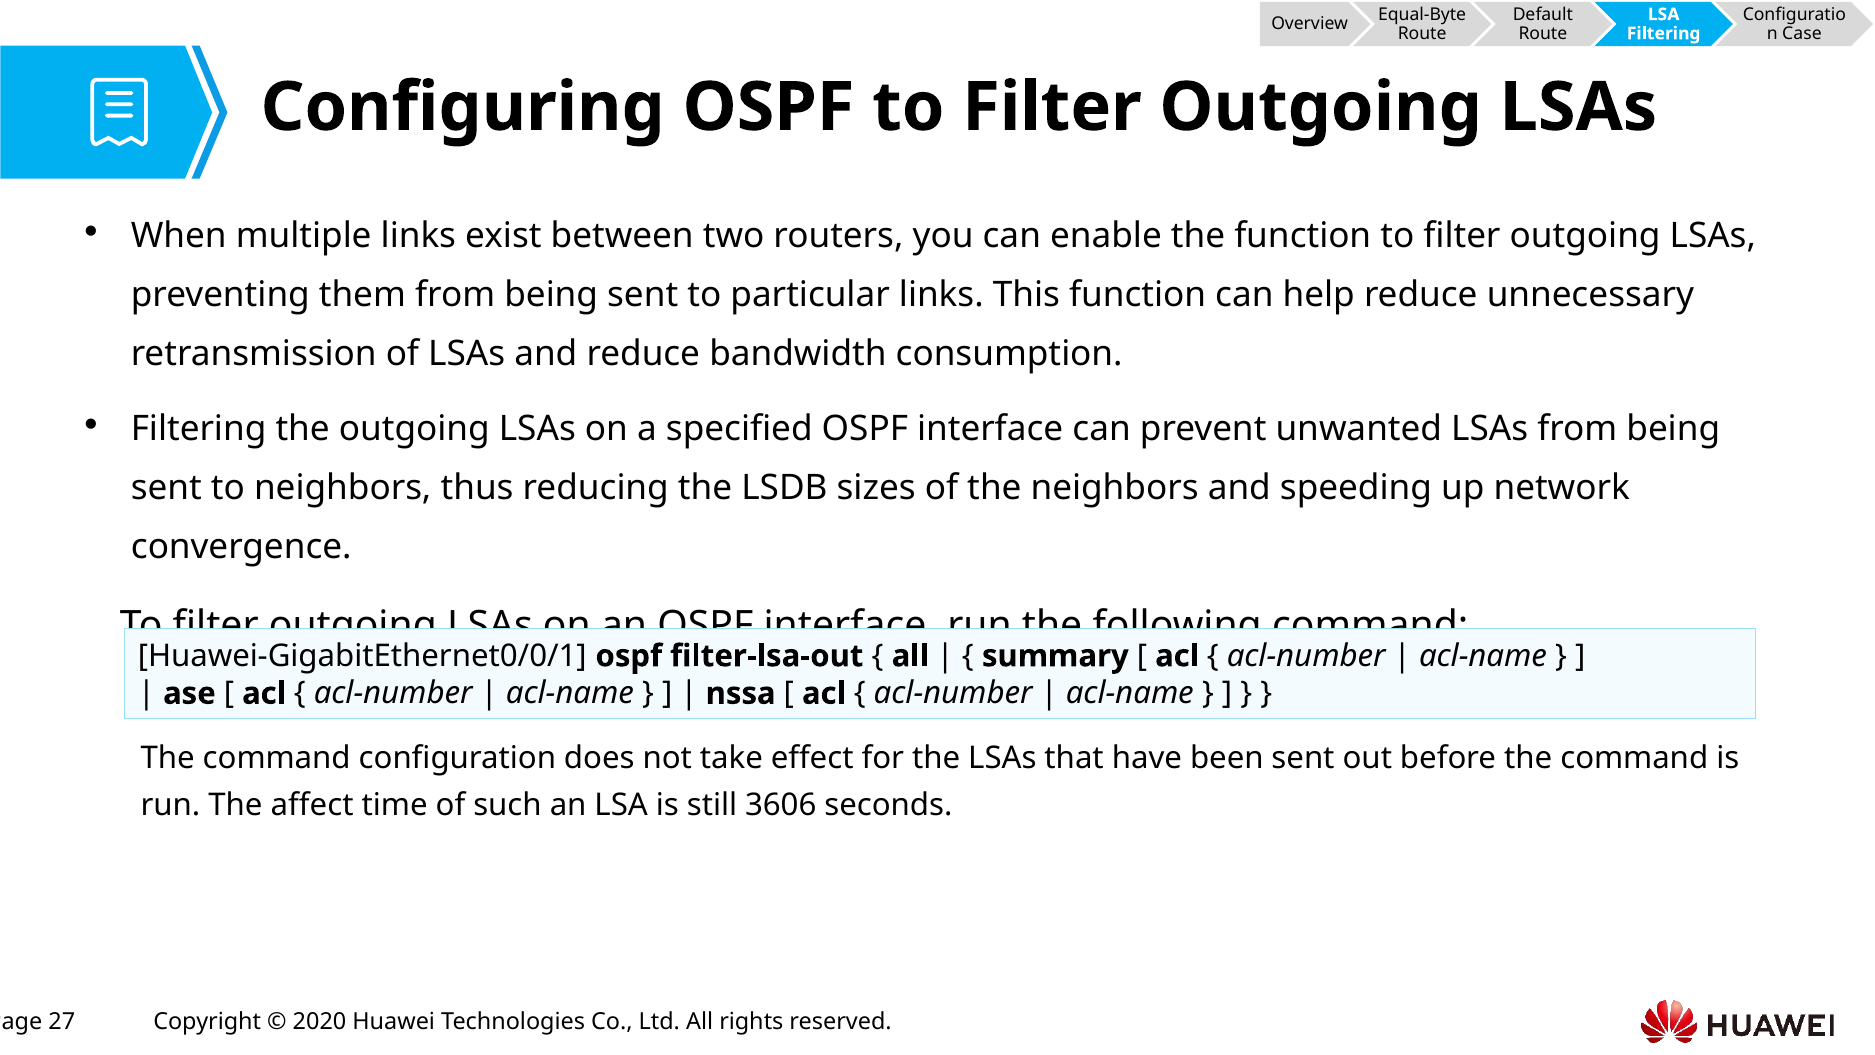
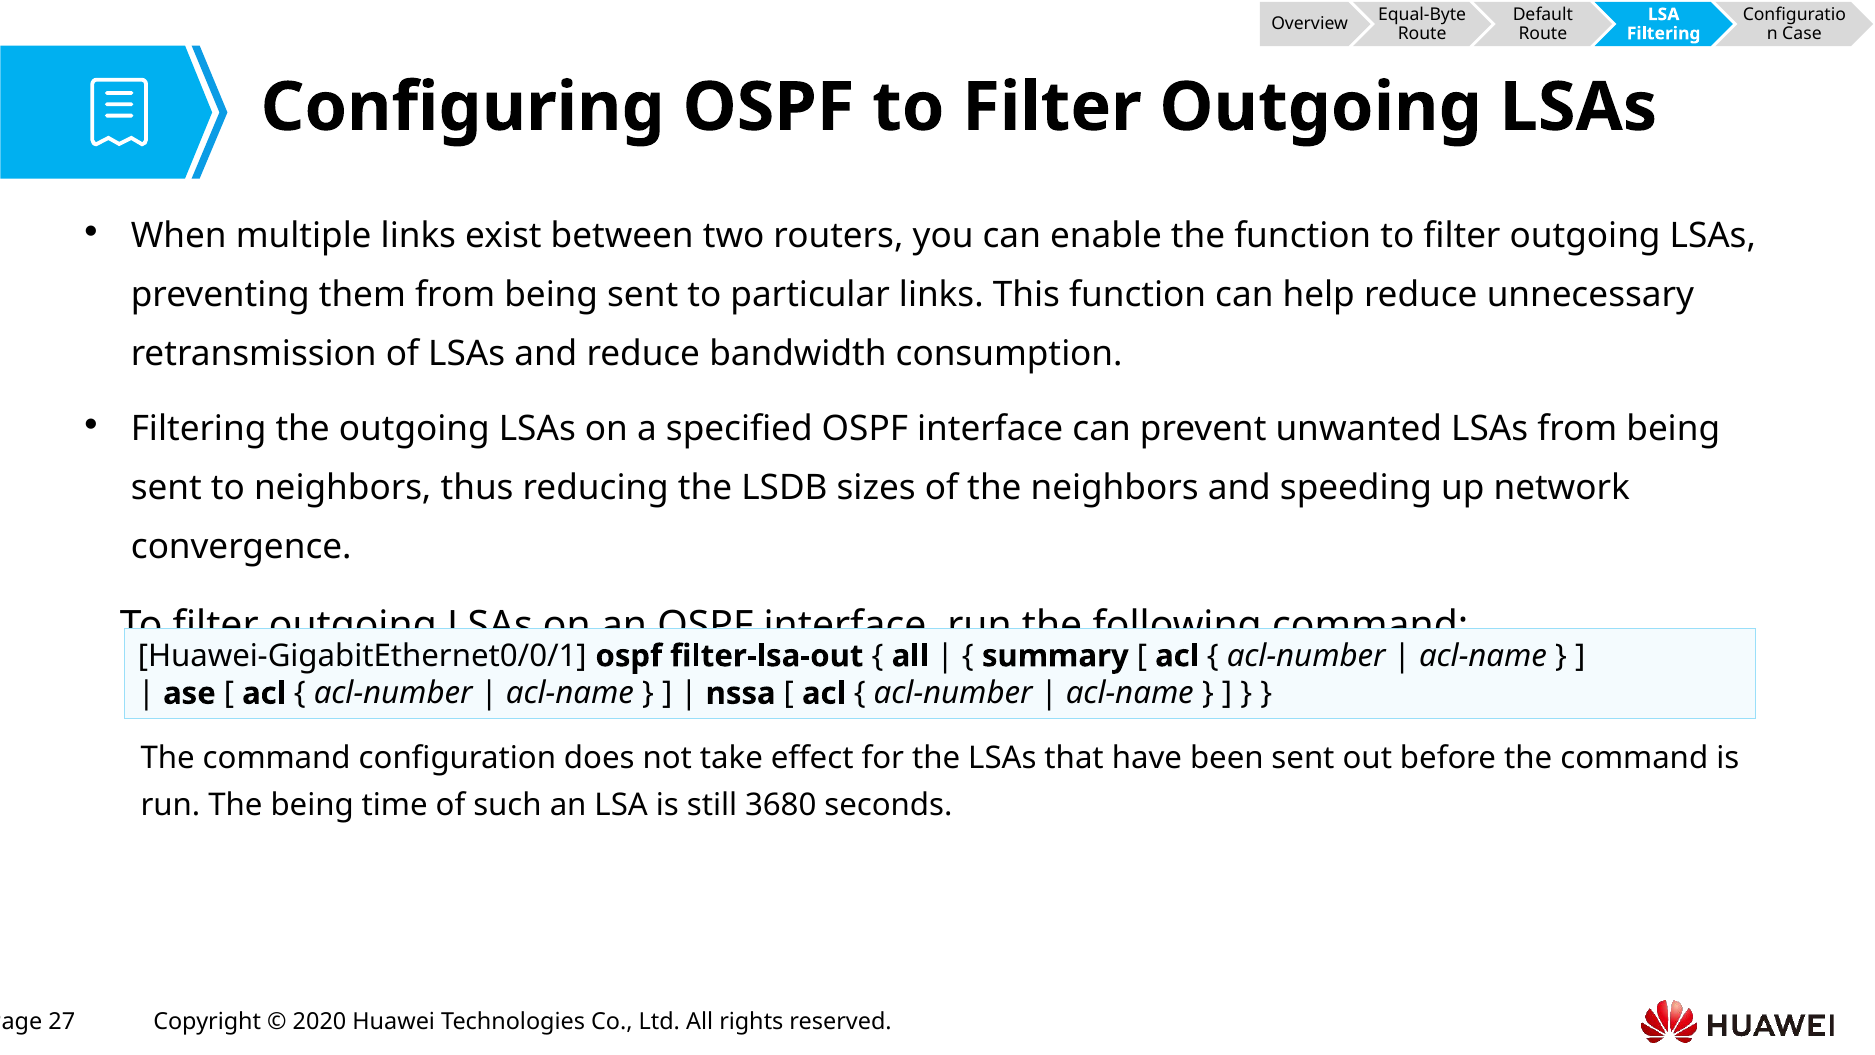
The affect: affect -> being
3606: 3606 -> 3680
